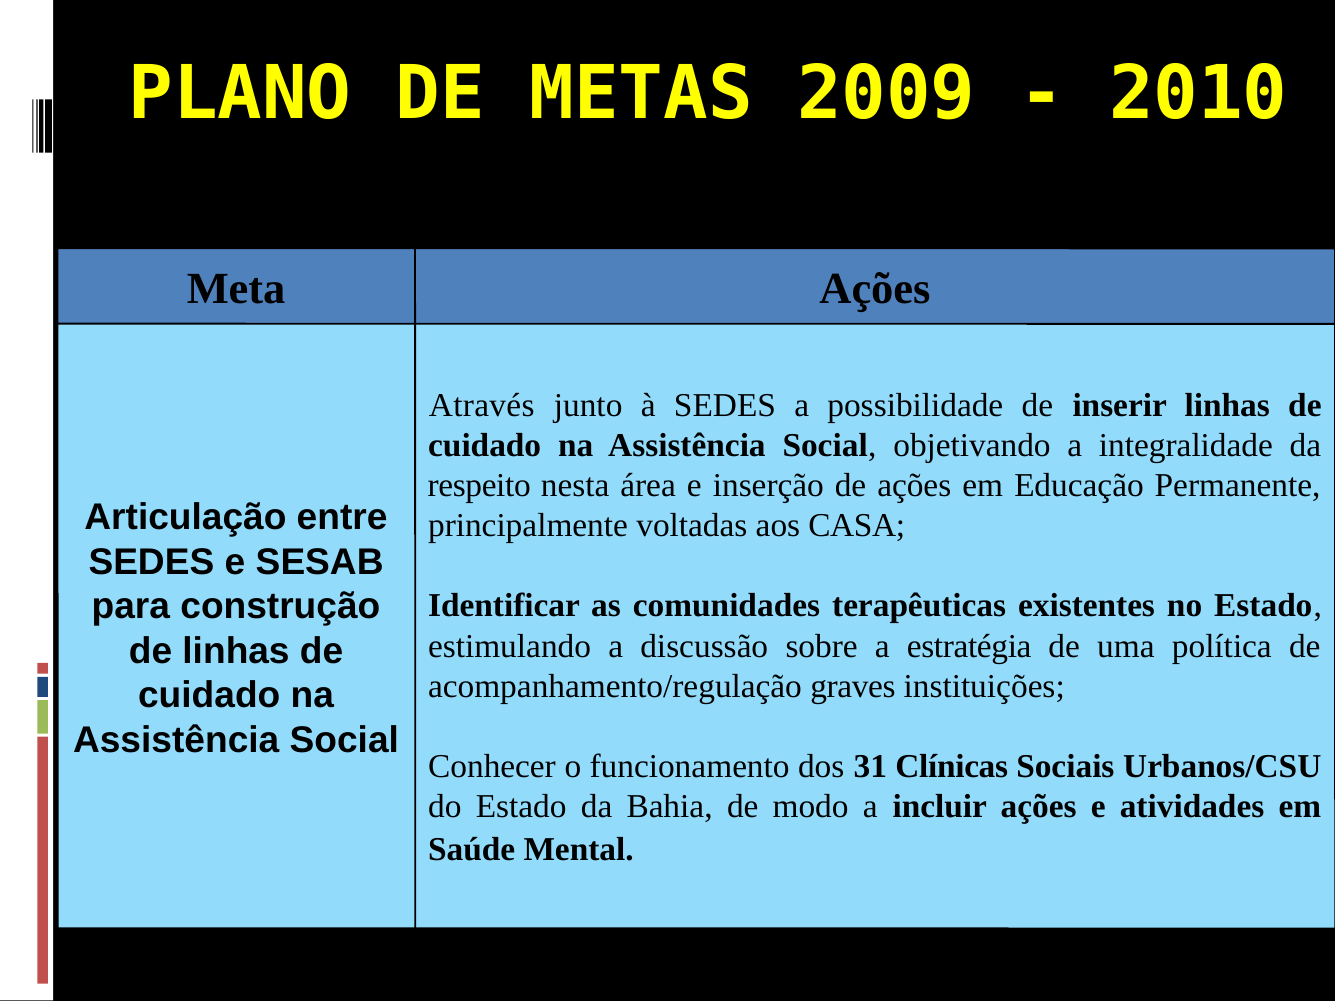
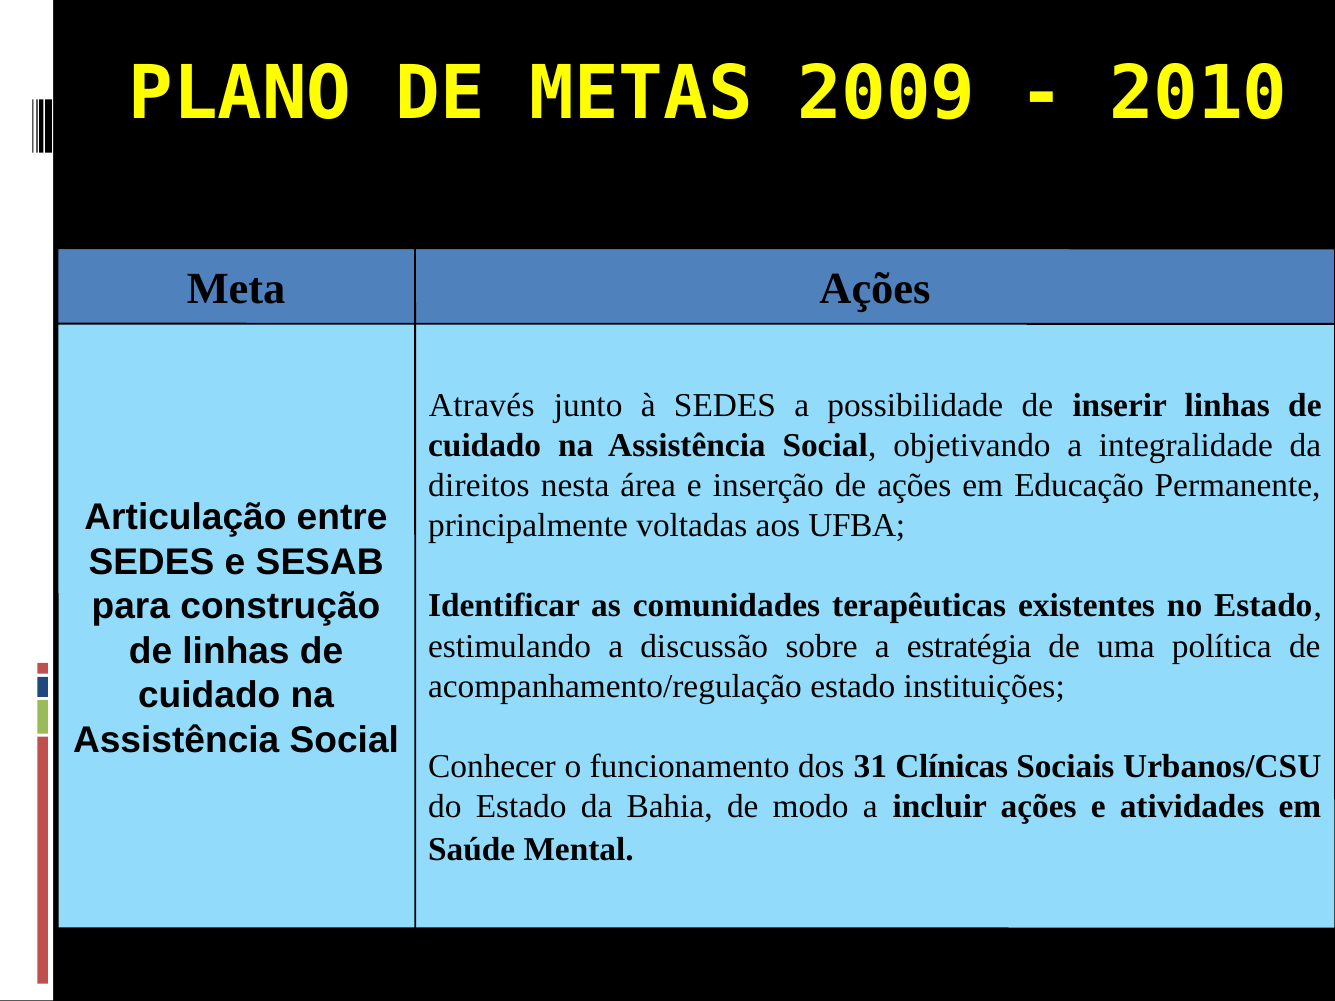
respeito: respeito -> direitos
CASA: CASA -> UFBA
acompanhamento/regulação graves: graves -> estado
